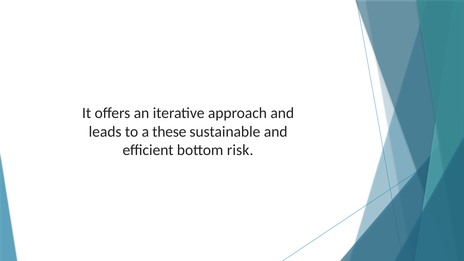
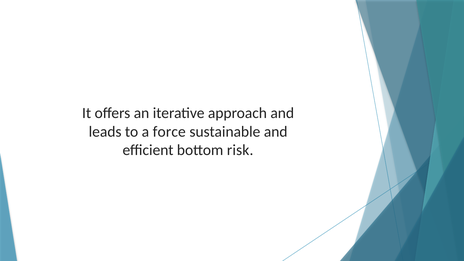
these: these -> force
